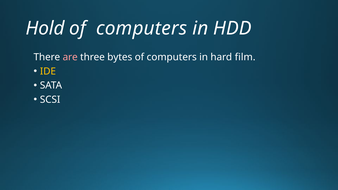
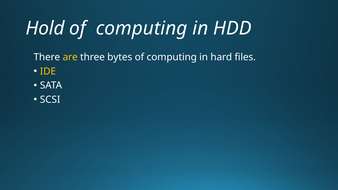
computers at (142, 28): computers -> computing
are colour: pink -> yellow
computers at (172, 57): computers -> computing
film: film -> files
